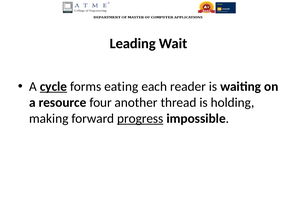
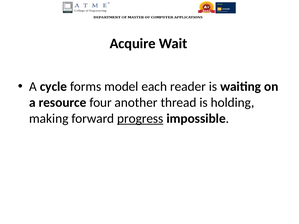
Leading: Leading -> Acquire
cycle underline: present -> none
eating: eating -> model
